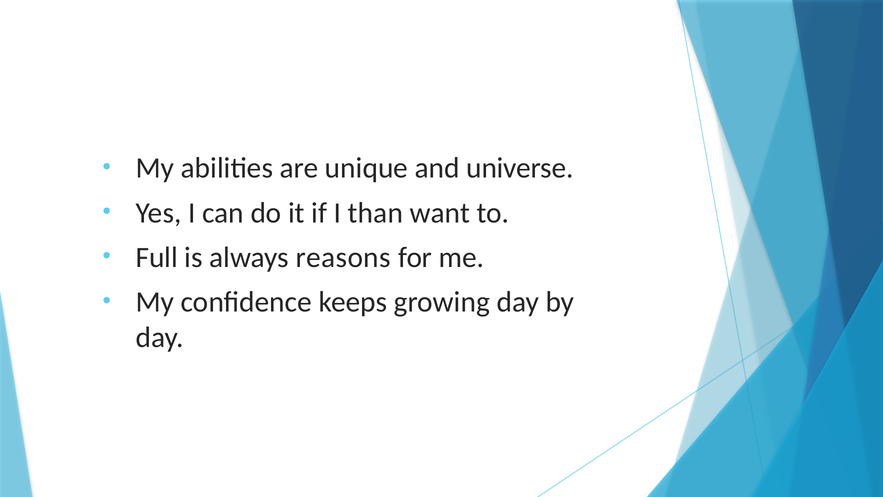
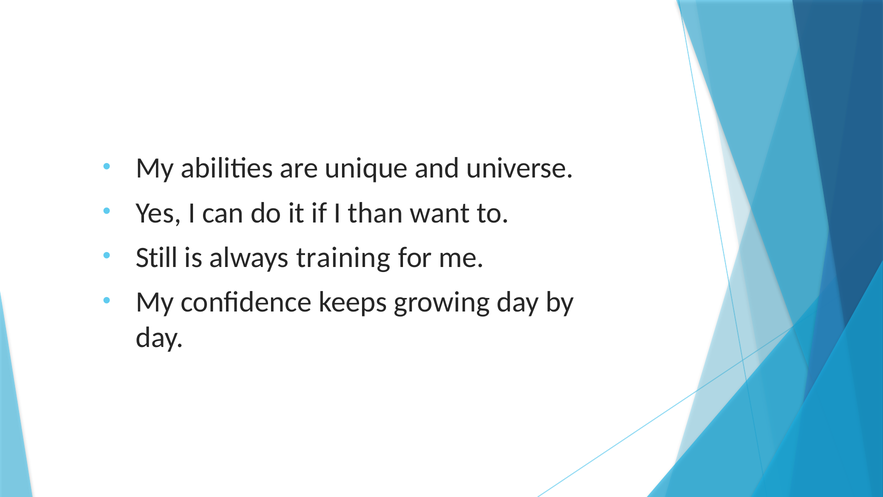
Full: Full -> Still
reasons: reasons -> training
